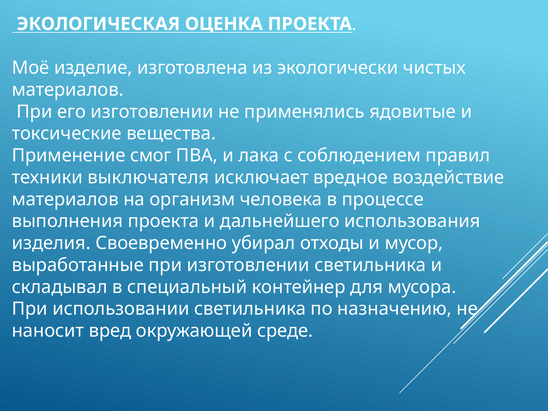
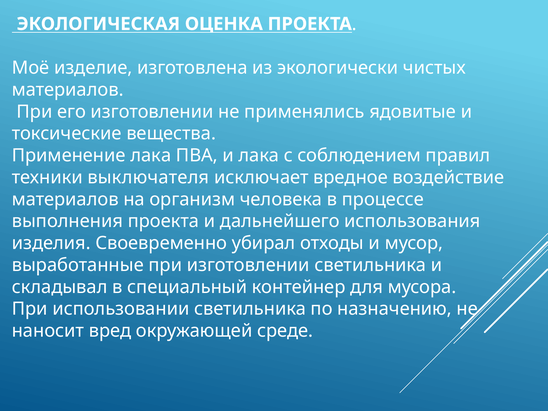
Применение смог: смог -> лака
